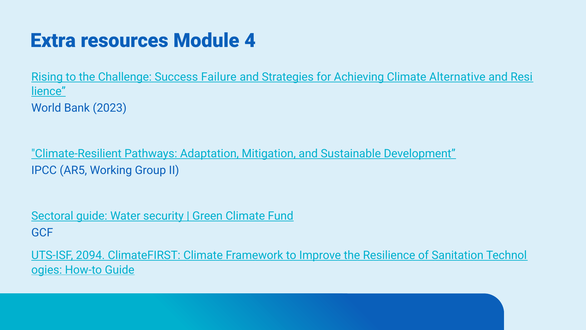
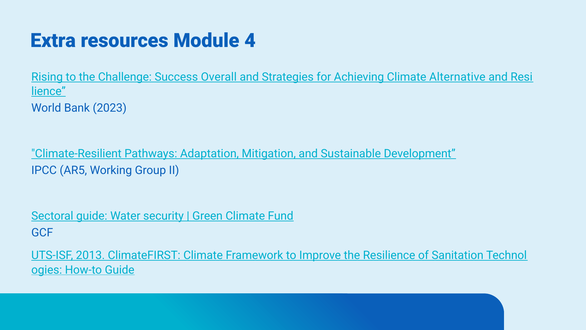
Failure: Failure -> Overall
2094: 2094 -> 2013
